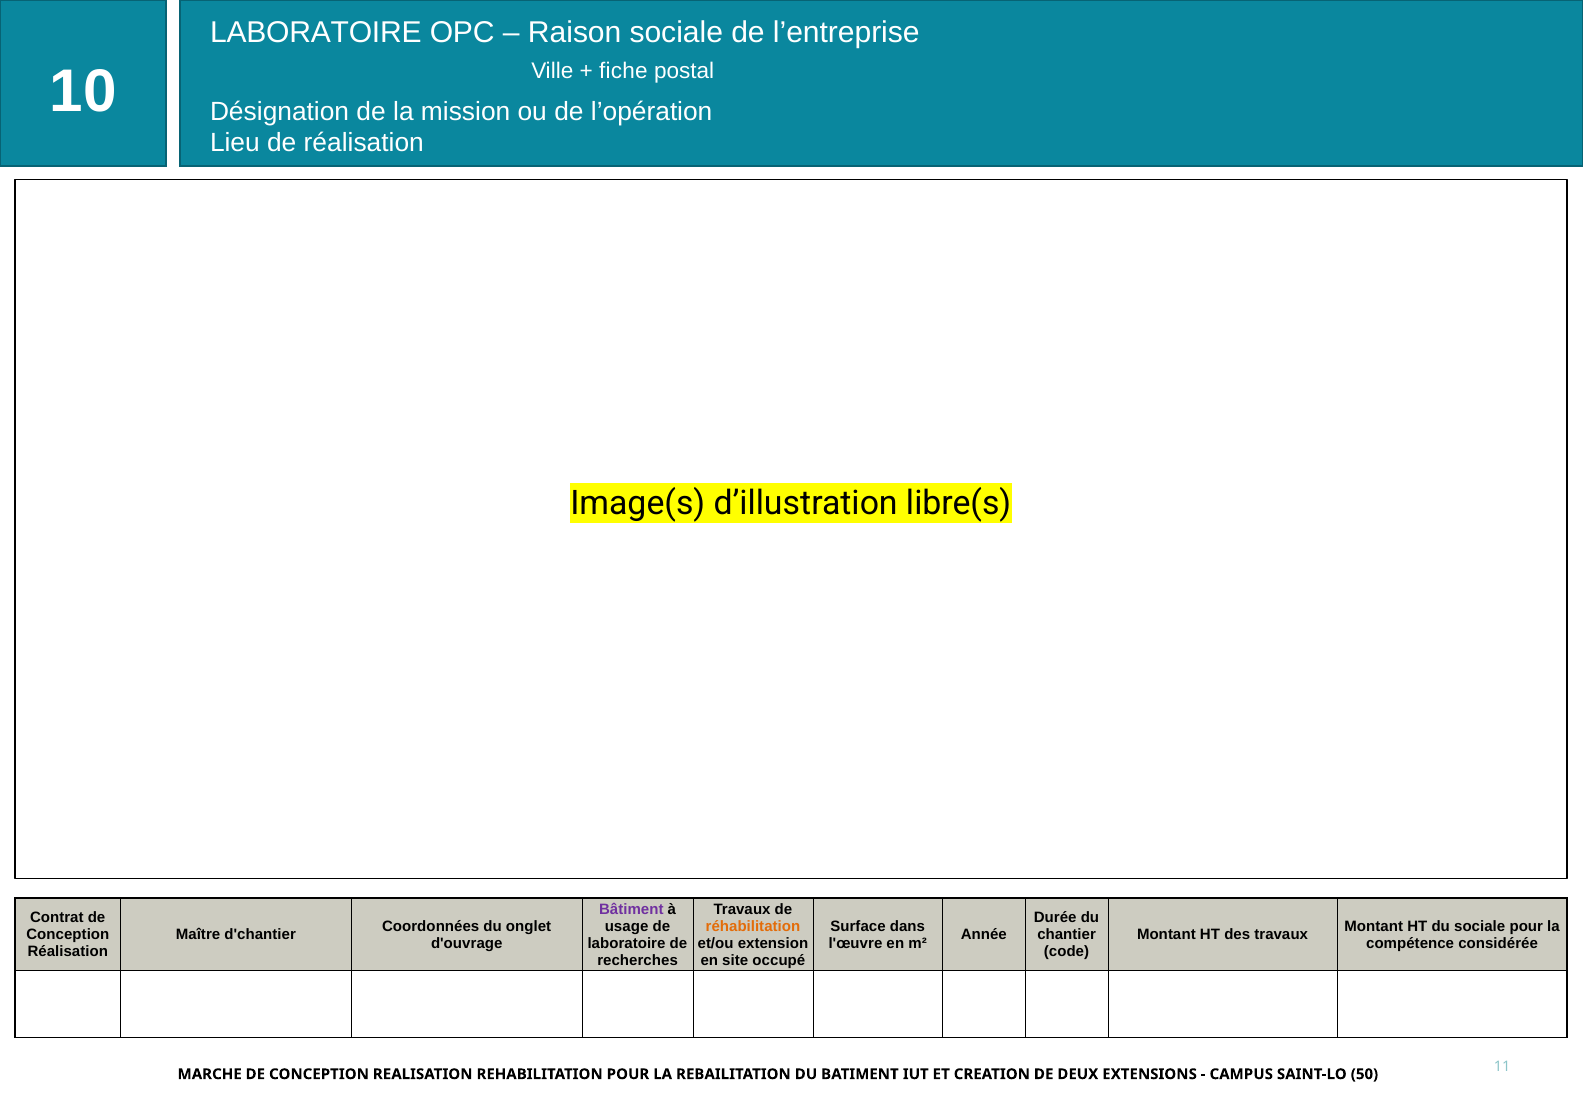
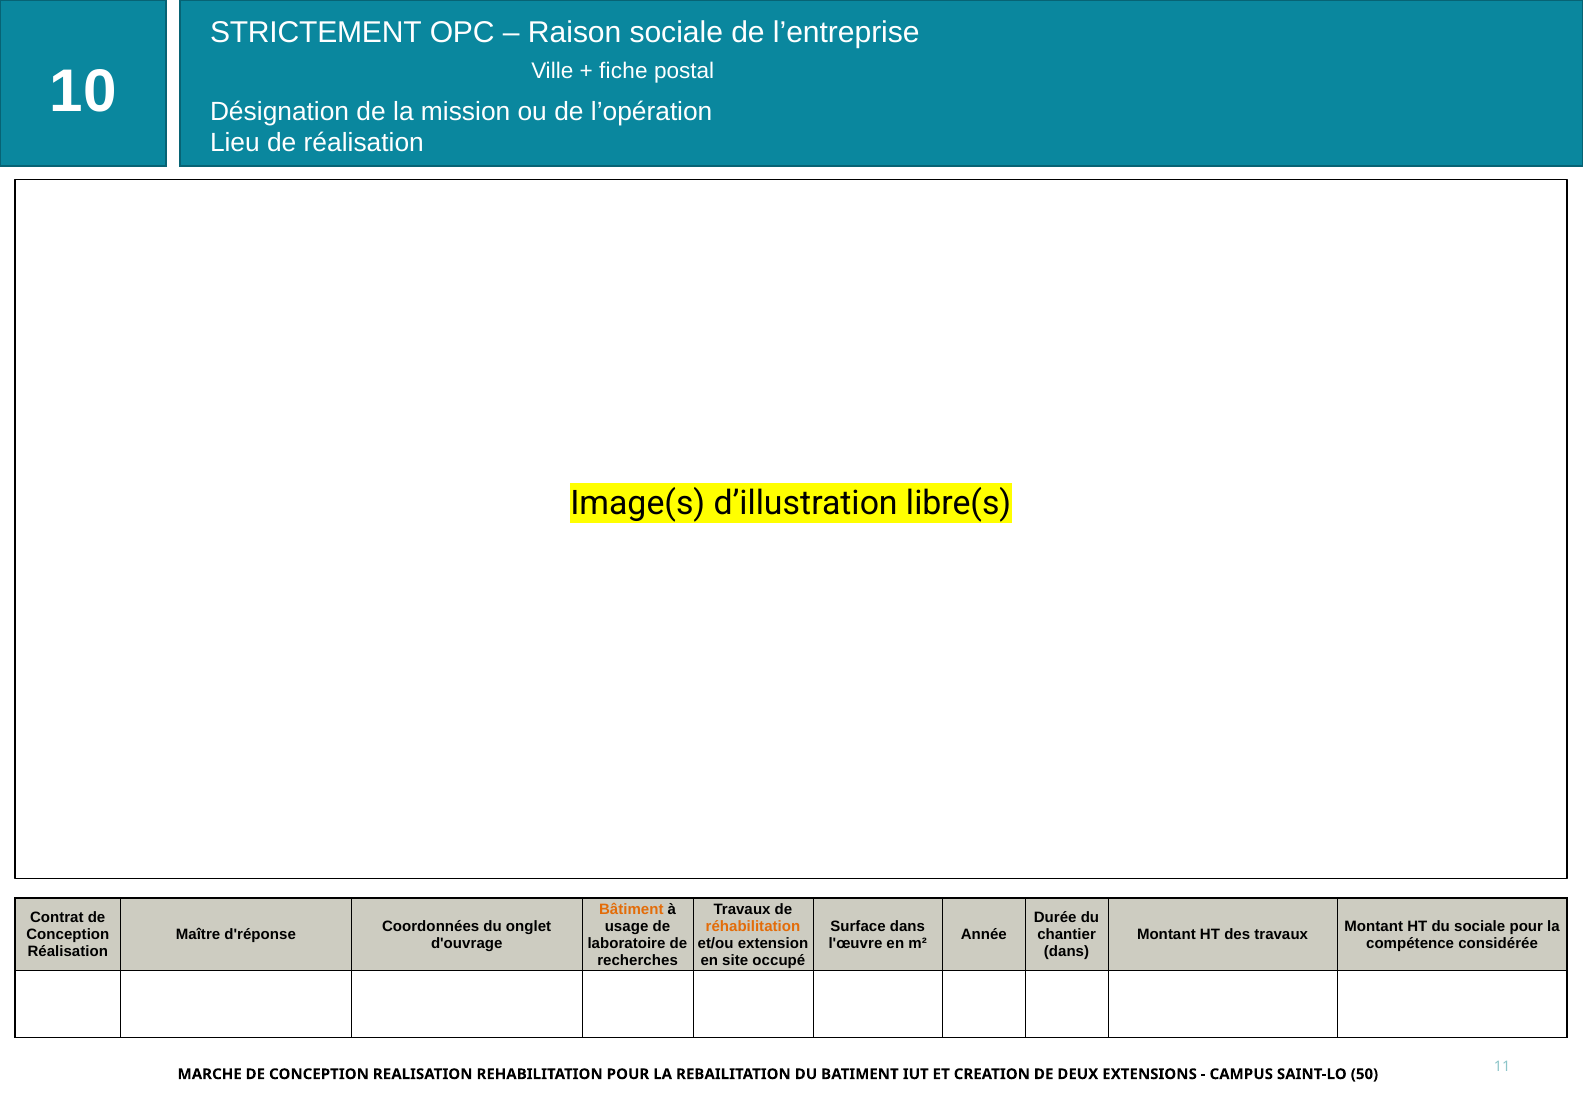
LABORATOIRE at (316, 33): LABORATOIRE -> STRICTEMENT
Bâtiment colour: purple -> orange
d'chantier: d'chantier -> d'réponse
code at (1067, 952): code -> dans
